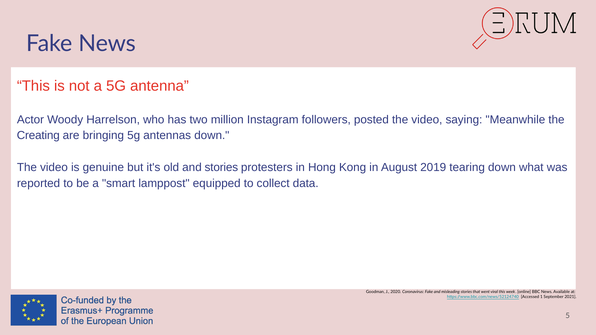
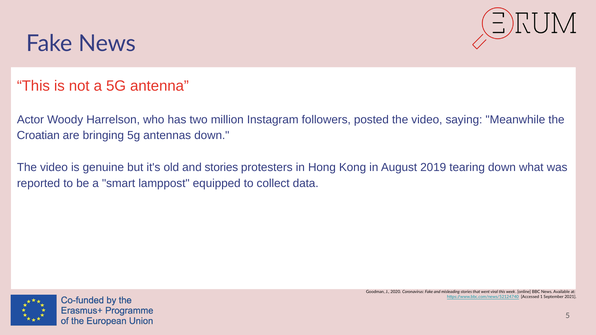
Creating: Creating -> Croatian
